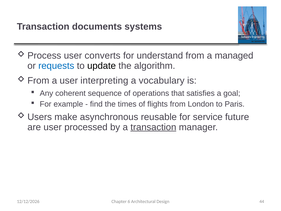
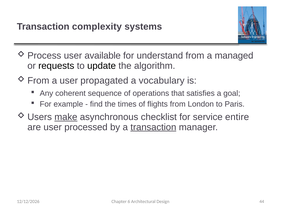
documents: documents -> complexity
converts: converts -> available
requests colour: blue -> black
interpreting: interpreting -> propagated
make underline: none -> present
reusable: reusable -> checklist
future: future -> entire
